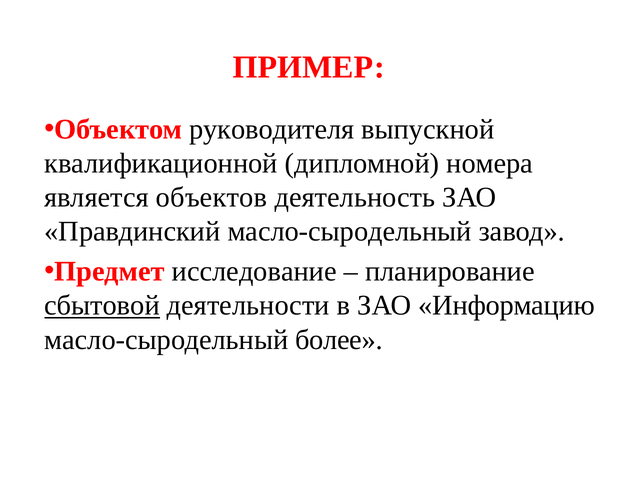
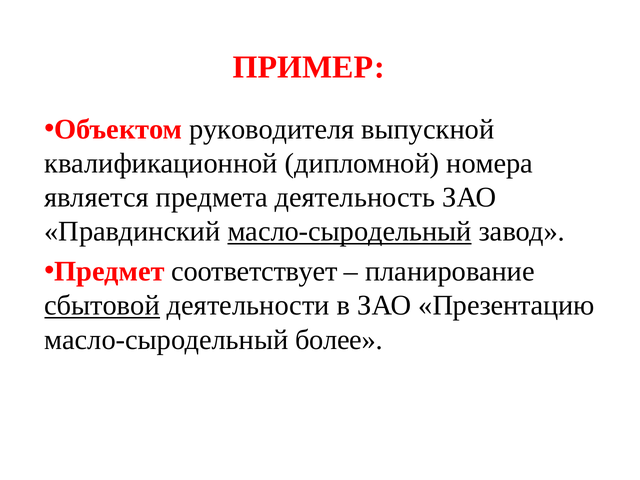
объектов: объектов -> предмета
масло-сыродельный at (350, 232) underline: none -> present
исследование: исследование -> соответствует
Информацию: Информацию -> Презентацию
